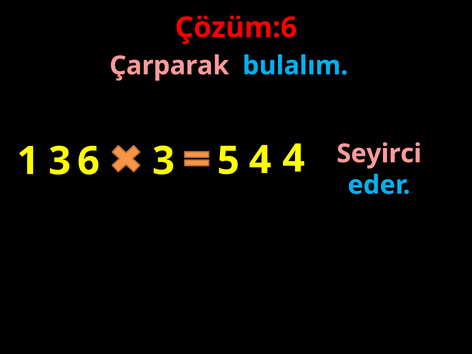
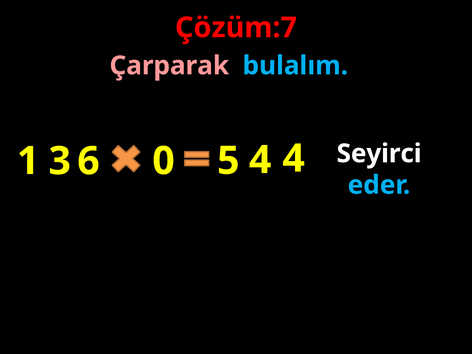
Çözüm:6: Çözüm:6 -> Çözüm:7
Seyirci colour: pink -> white
3: 3 -> 0
